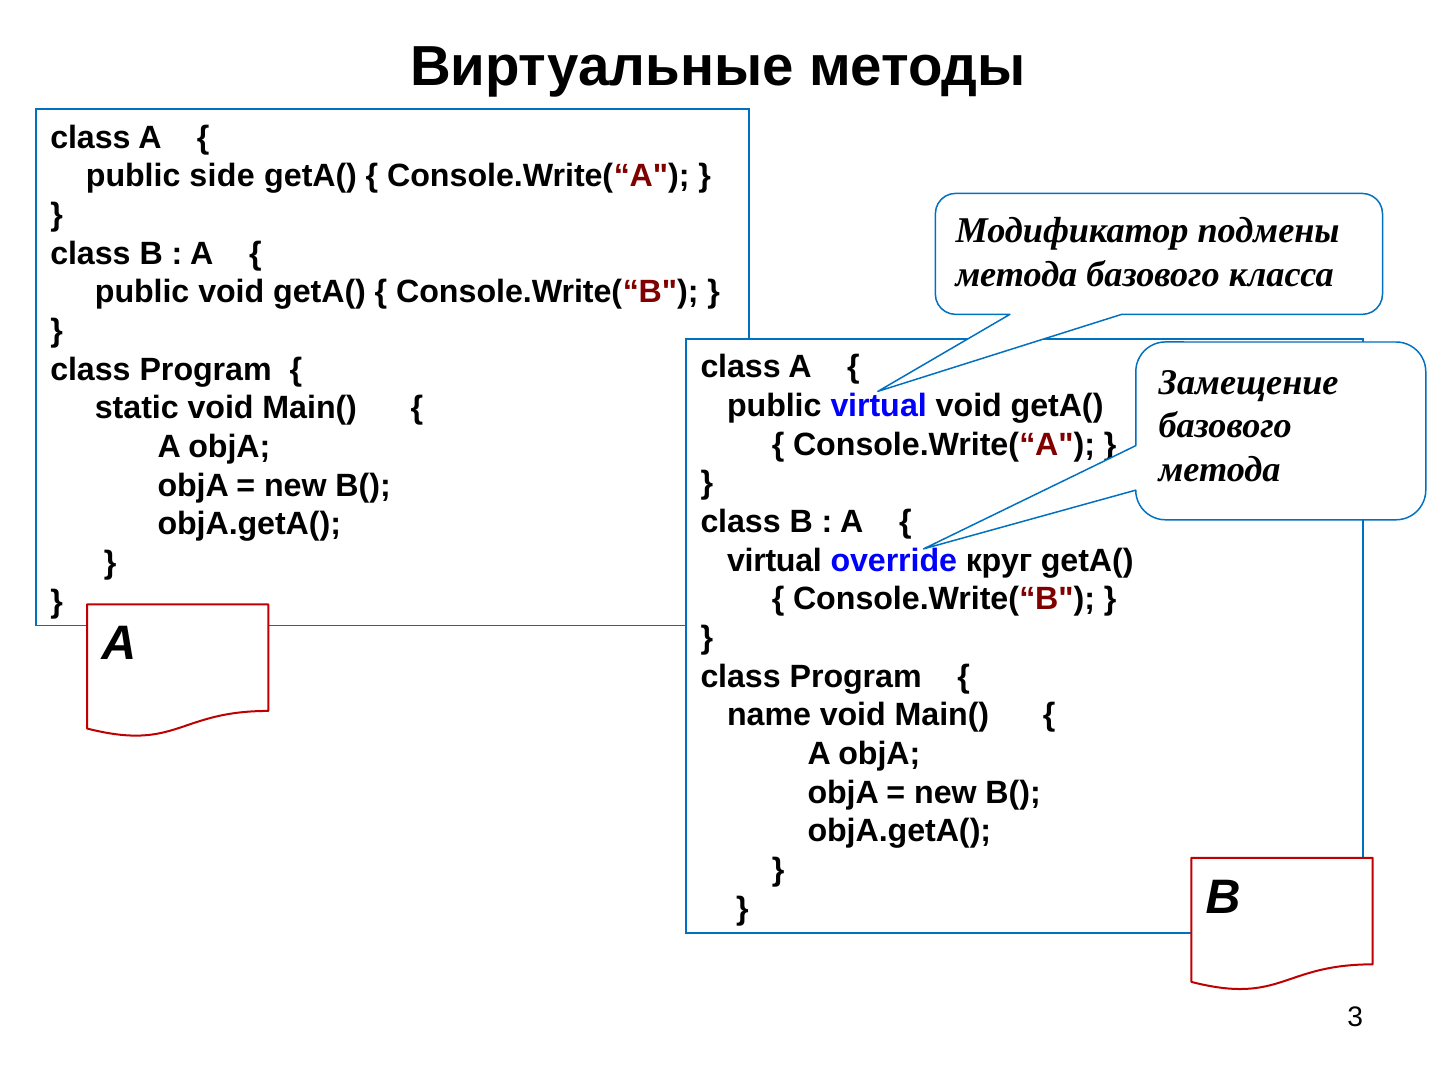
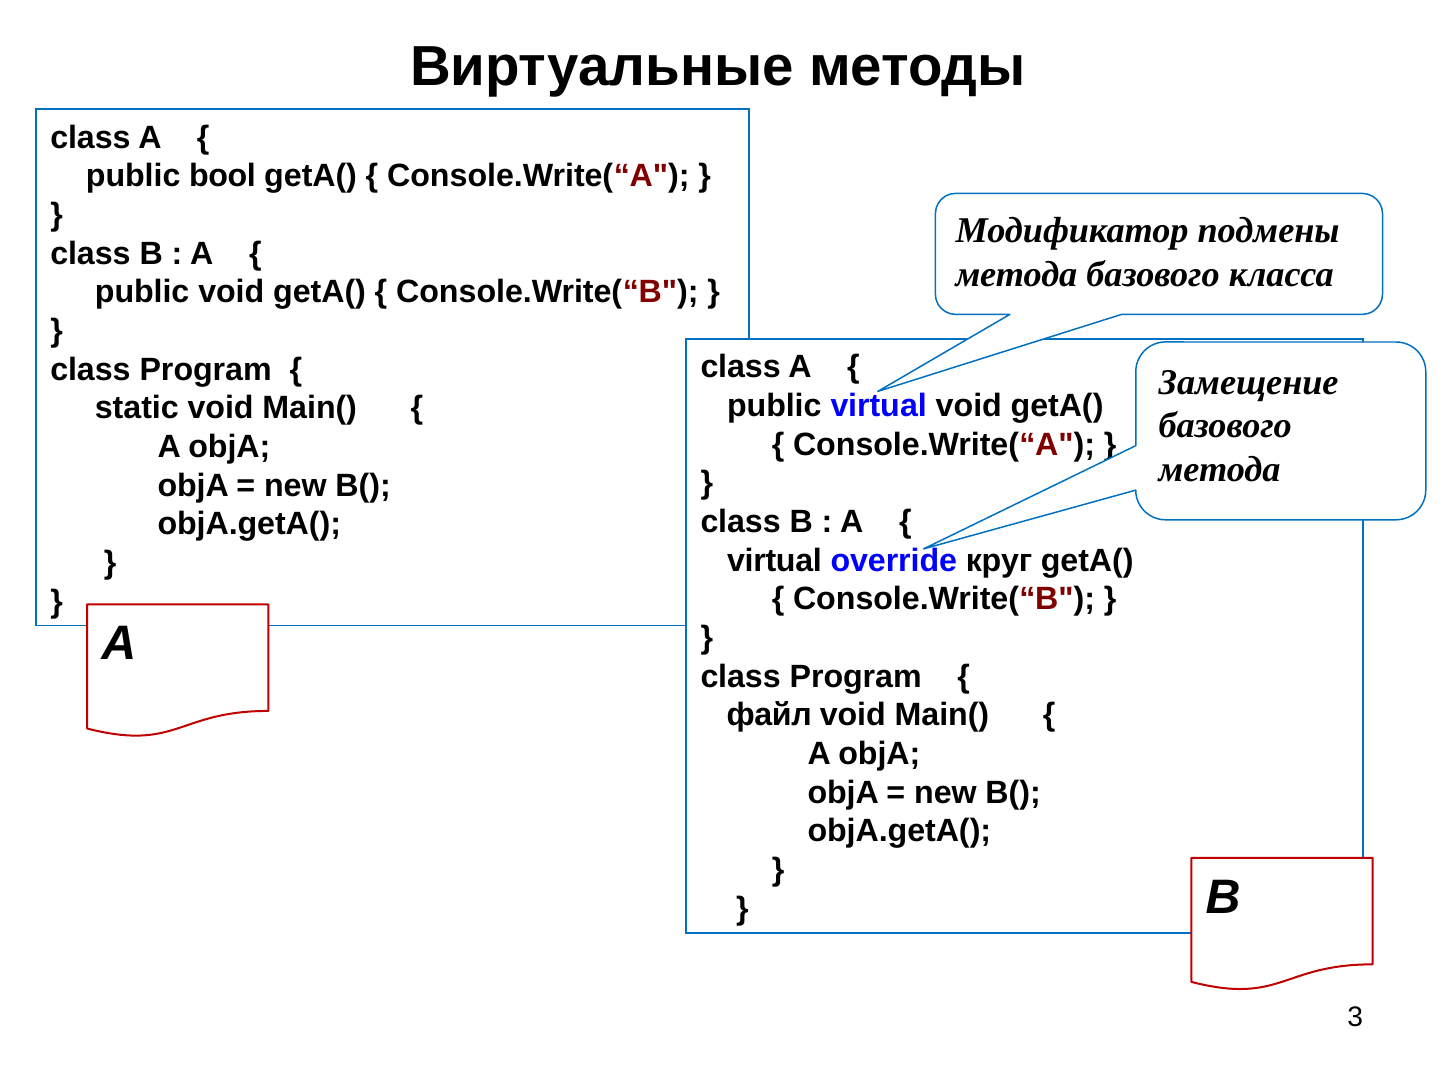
side: side -> bool
name: name -> файл
